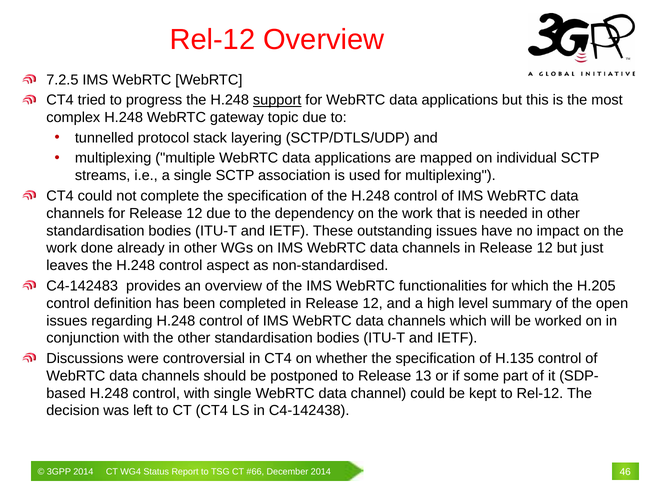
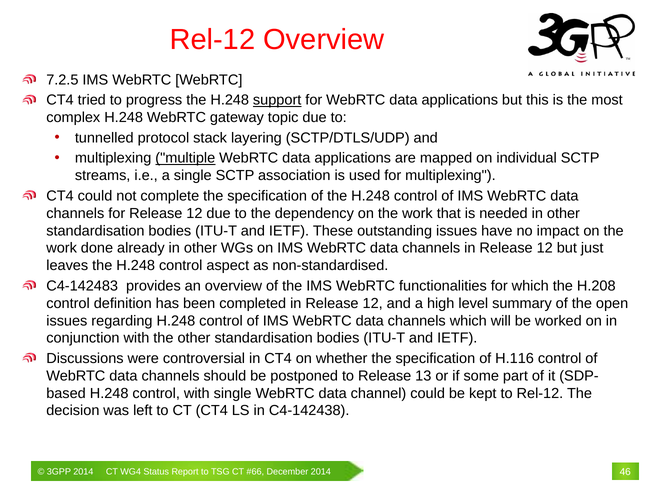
multiple underline: none -> present
H.205: H.205 -> H.208
H.135: H.135 -> H.116
